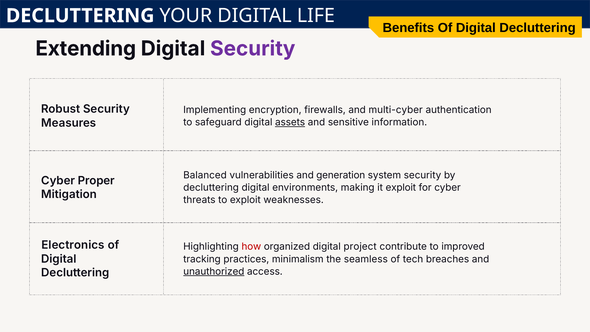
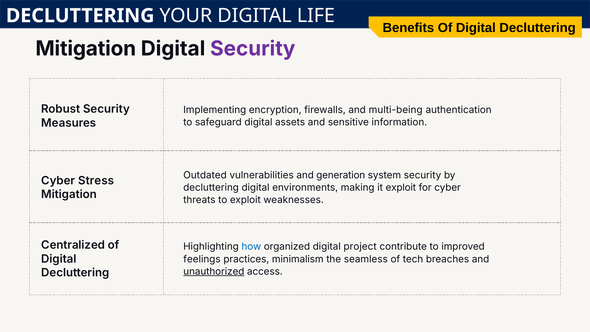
Extending at (86, 49): Extending -> Mitigation
multi-cyber: multi-cyber -> multi-being
assets underline: present -> none
Balanced: Balanced -> Outdated
Proper: Proper -> Stress
Electronics: Electronics -> Centralized
how colour: red -> blue
tracking: tracking -> feelings
